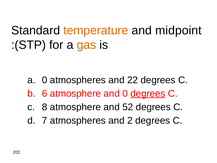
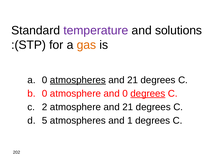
temperature colour: orange -> purple
midpoint: midpoint -> solutions
atmospheres at (78, 80) underline: none -> present
22 at (133, 80): 22 -> 21
6 at (45, 93): 6 -> 0
8: 8 -> 2
atmosphere and 52: 52 -> 21
7: 7 -> 5
2: 2 -> 1
